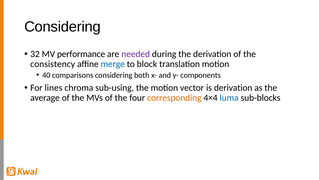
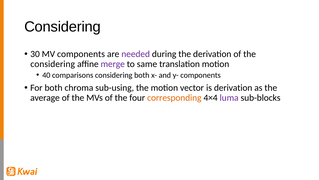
32: 32 -> 30
MV performance: performance -> components
consistency at (53, 64): consistency -> considering
merge colour: blue -> purple
block: block -> same
For lines: lines -> both
luma colour: blue -> purple
